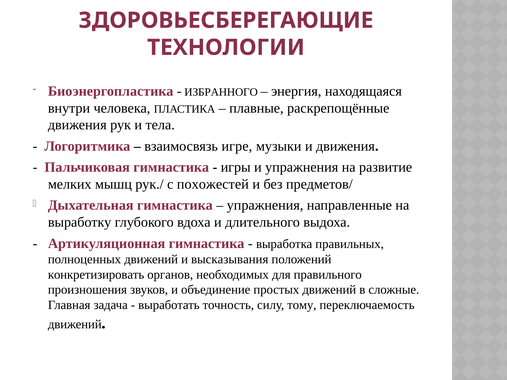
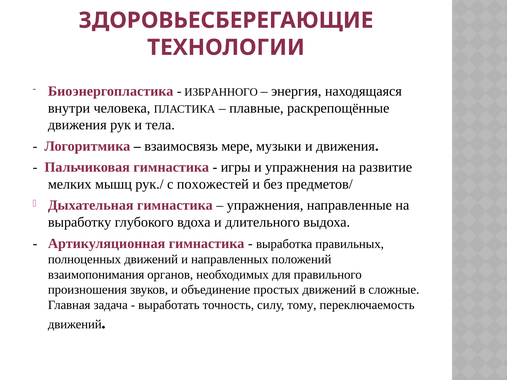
игре: игре -> мере
высказывания: высказывания -> направленных
конкретизировать: конкретизировать -> взаимопонимания
